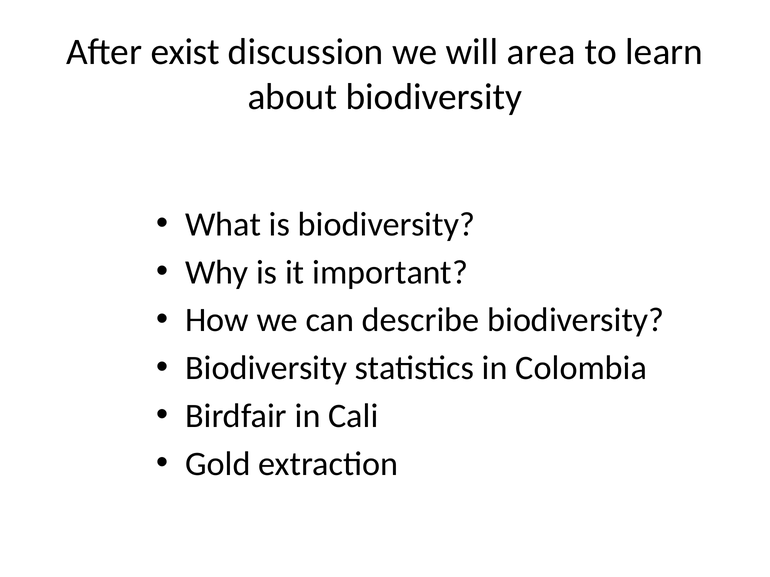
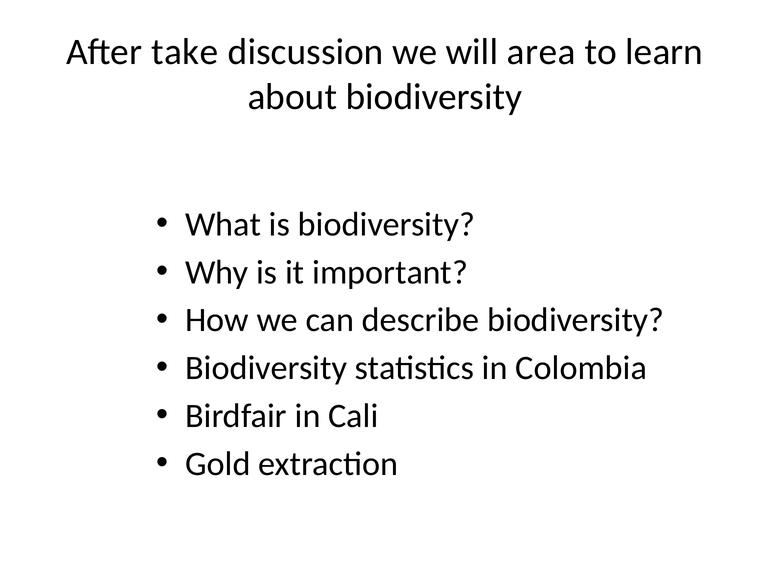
exist: exist -> take
